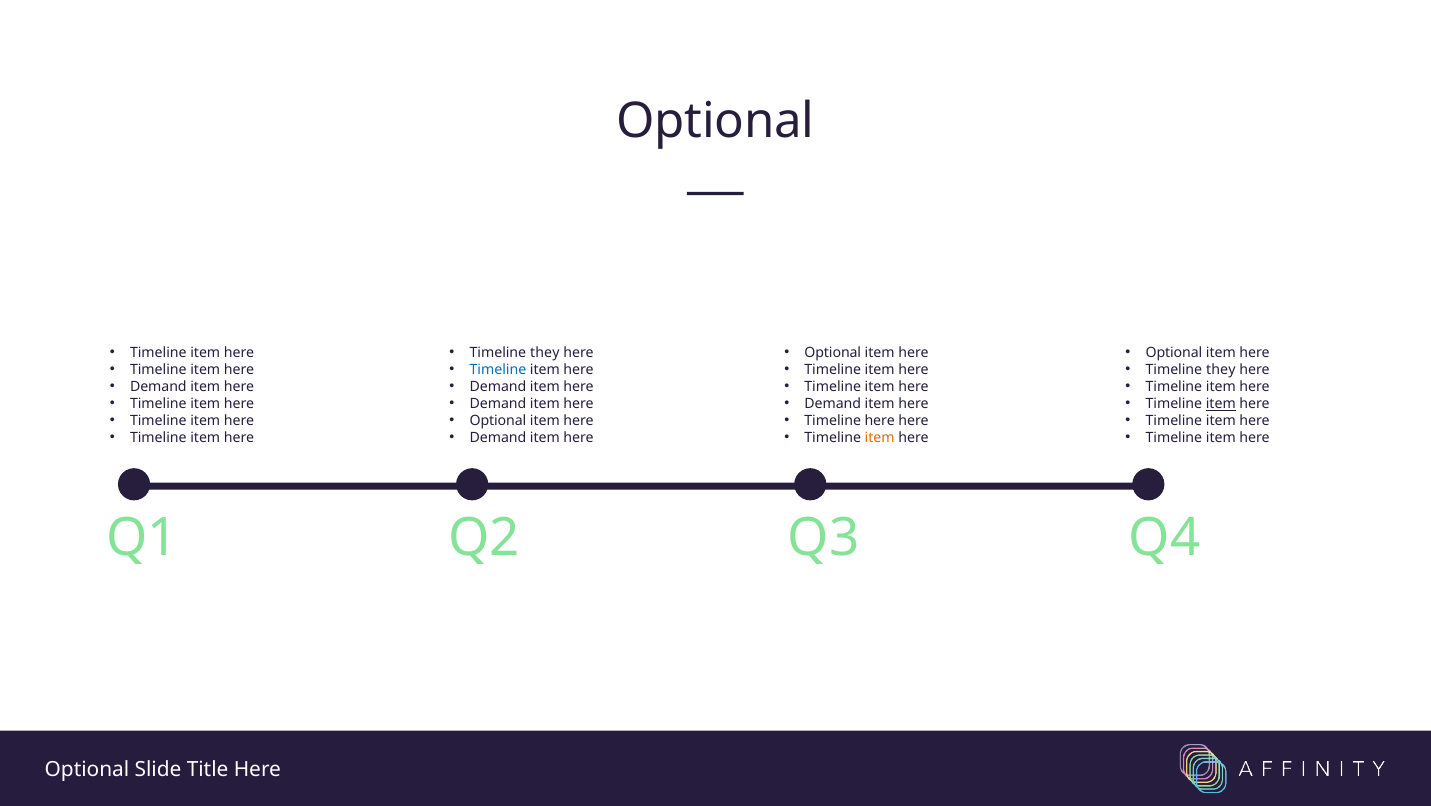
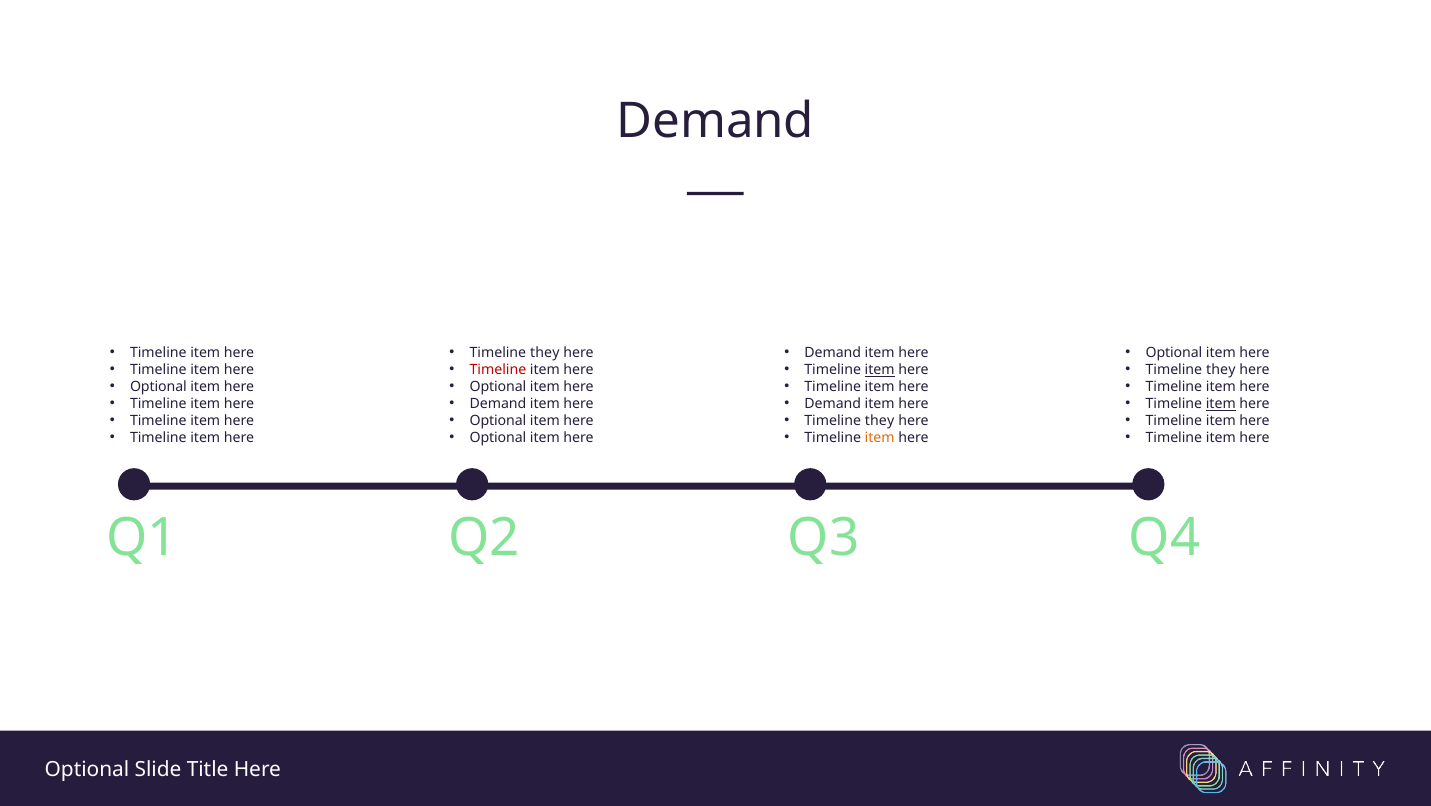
Optional at (716, 121): Optional -> Demand
Optional at (833, 353): Optional -> Demand
Timeline at (498, 370) colour: blue -> red
item at (880, 370) underline: none -> present
Demand at (158, 387): Demand -> Optional
Demand at (498, 387): Demand -> Optional
here at (880, 421): here -> they
Demand at (498, 438): Demand -> Optional
